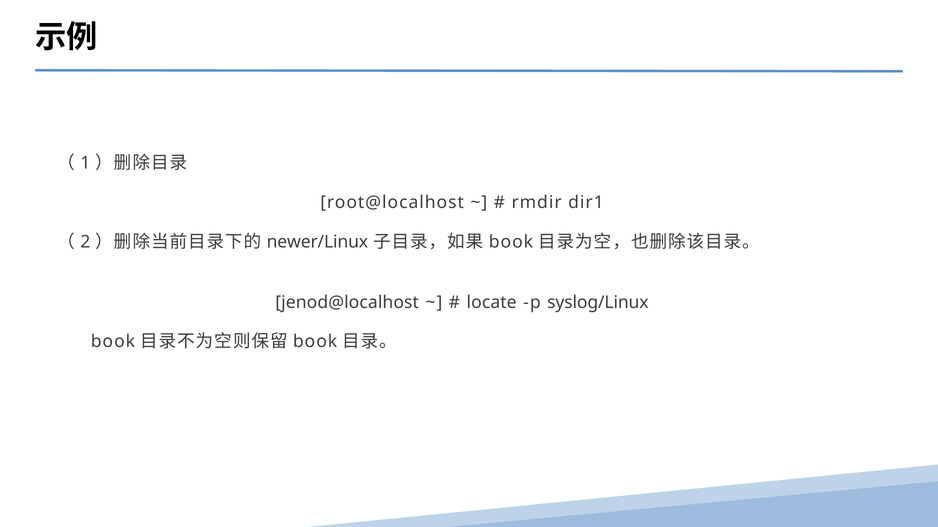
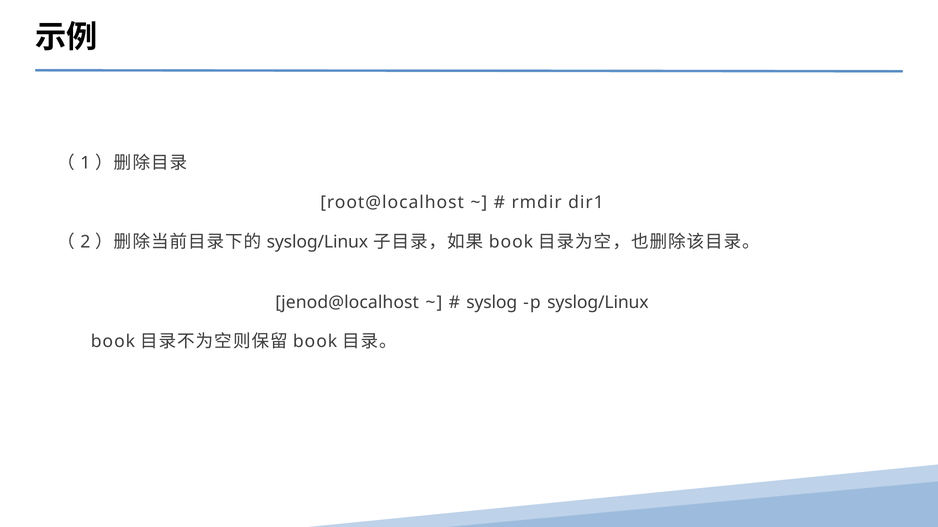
newer/Linux at (317, 242): newer/Linux -> syslog/Linux
locate: locate -> syslog
